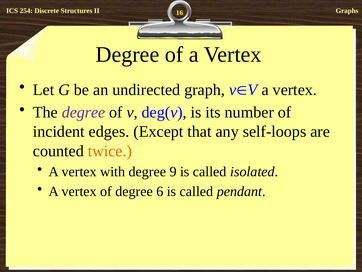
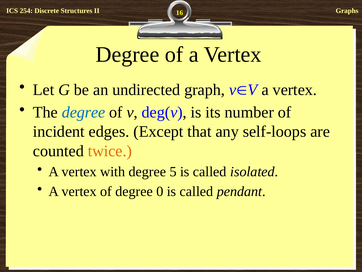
degree at (84, 112) colour: purple -> blue
9: 9 -> 5
6: 6 -> 0
